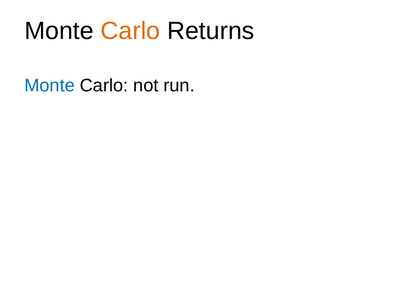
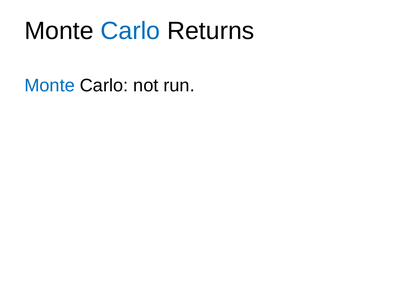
Carlo at (130, 31) colour: orange -> blue
